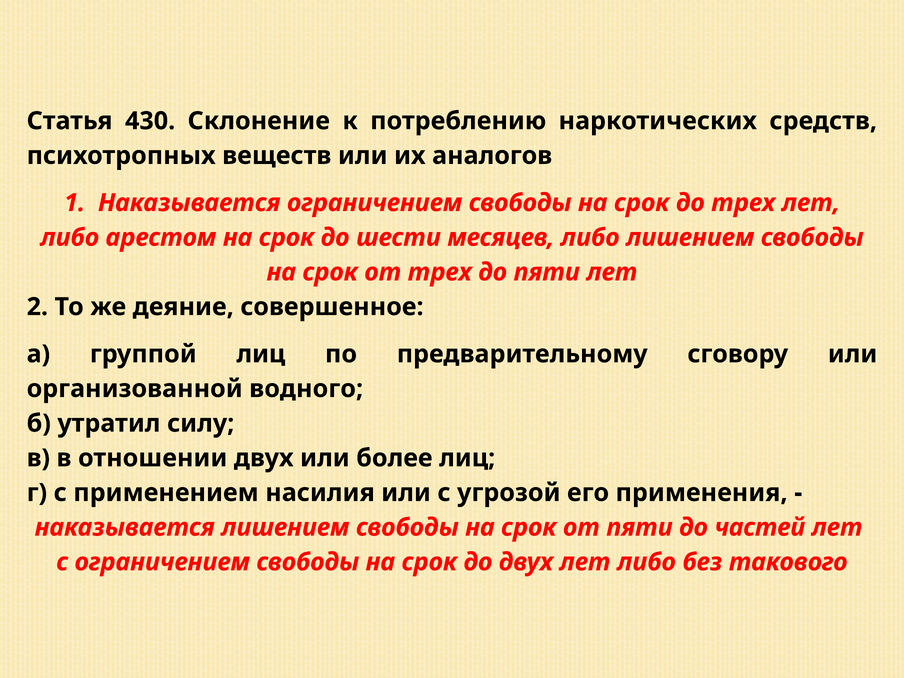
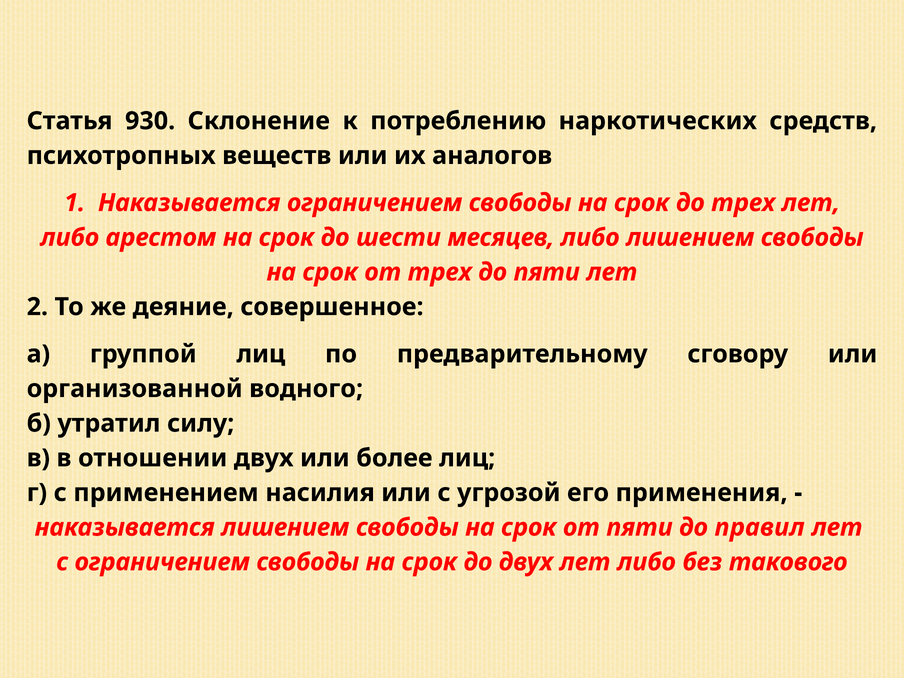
430: 430 -> 930
частей: частей -> правил
